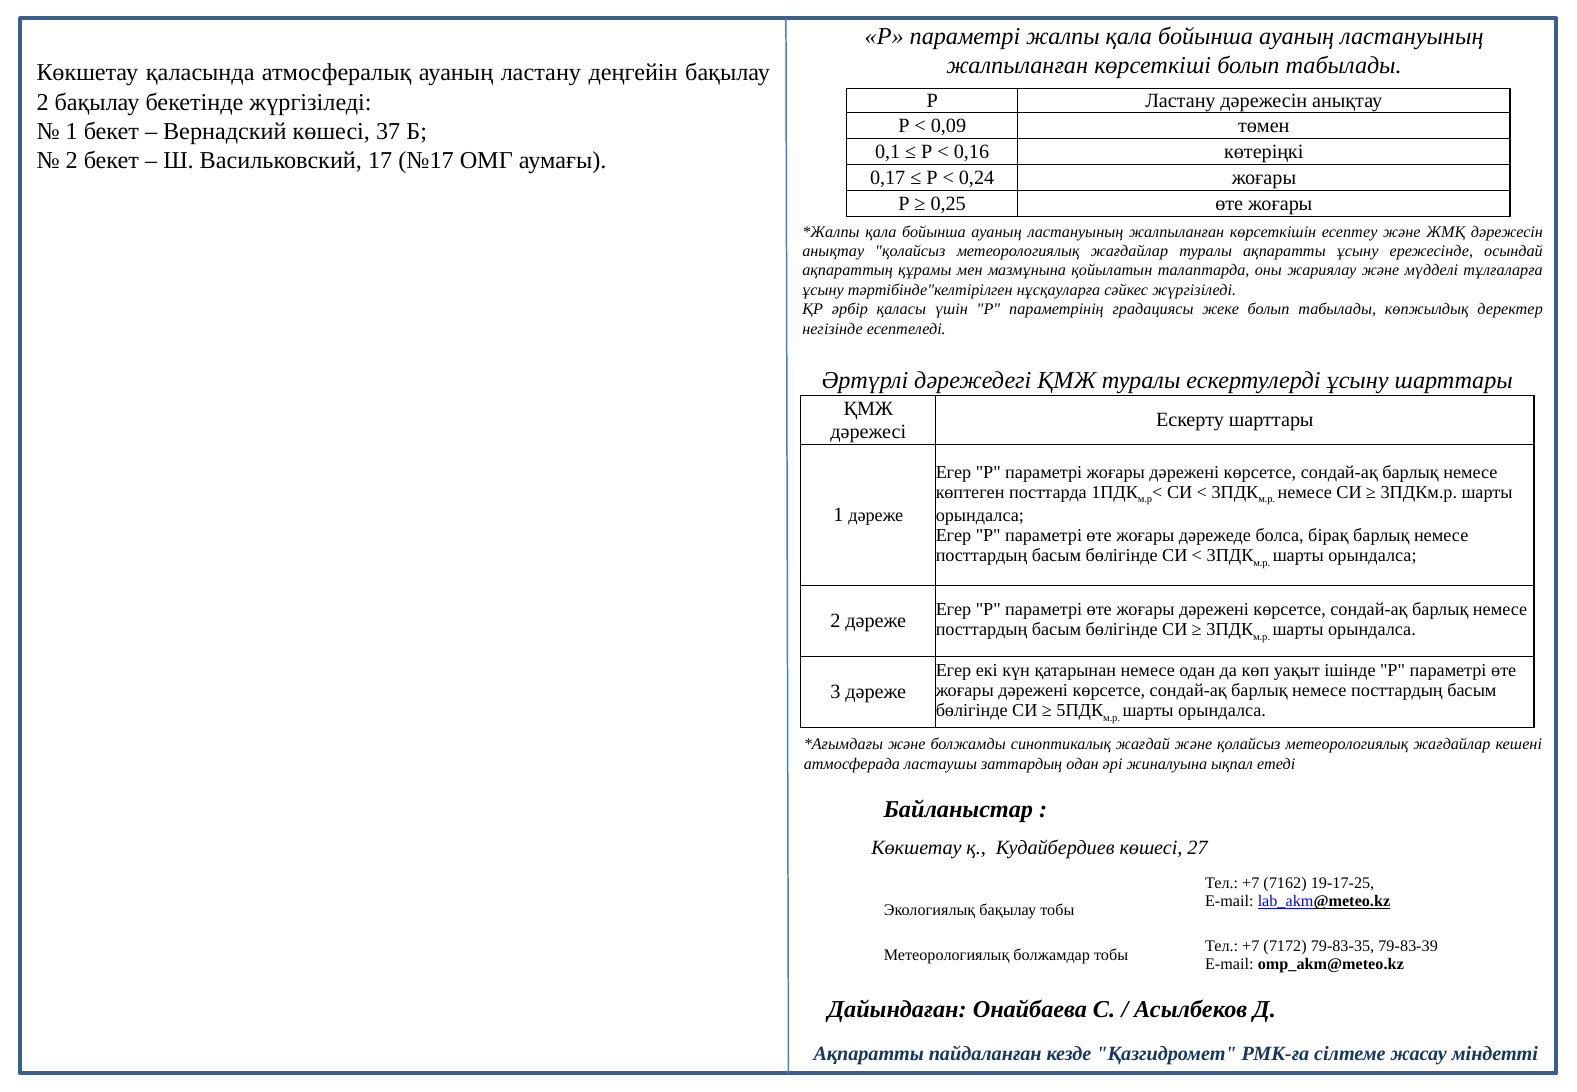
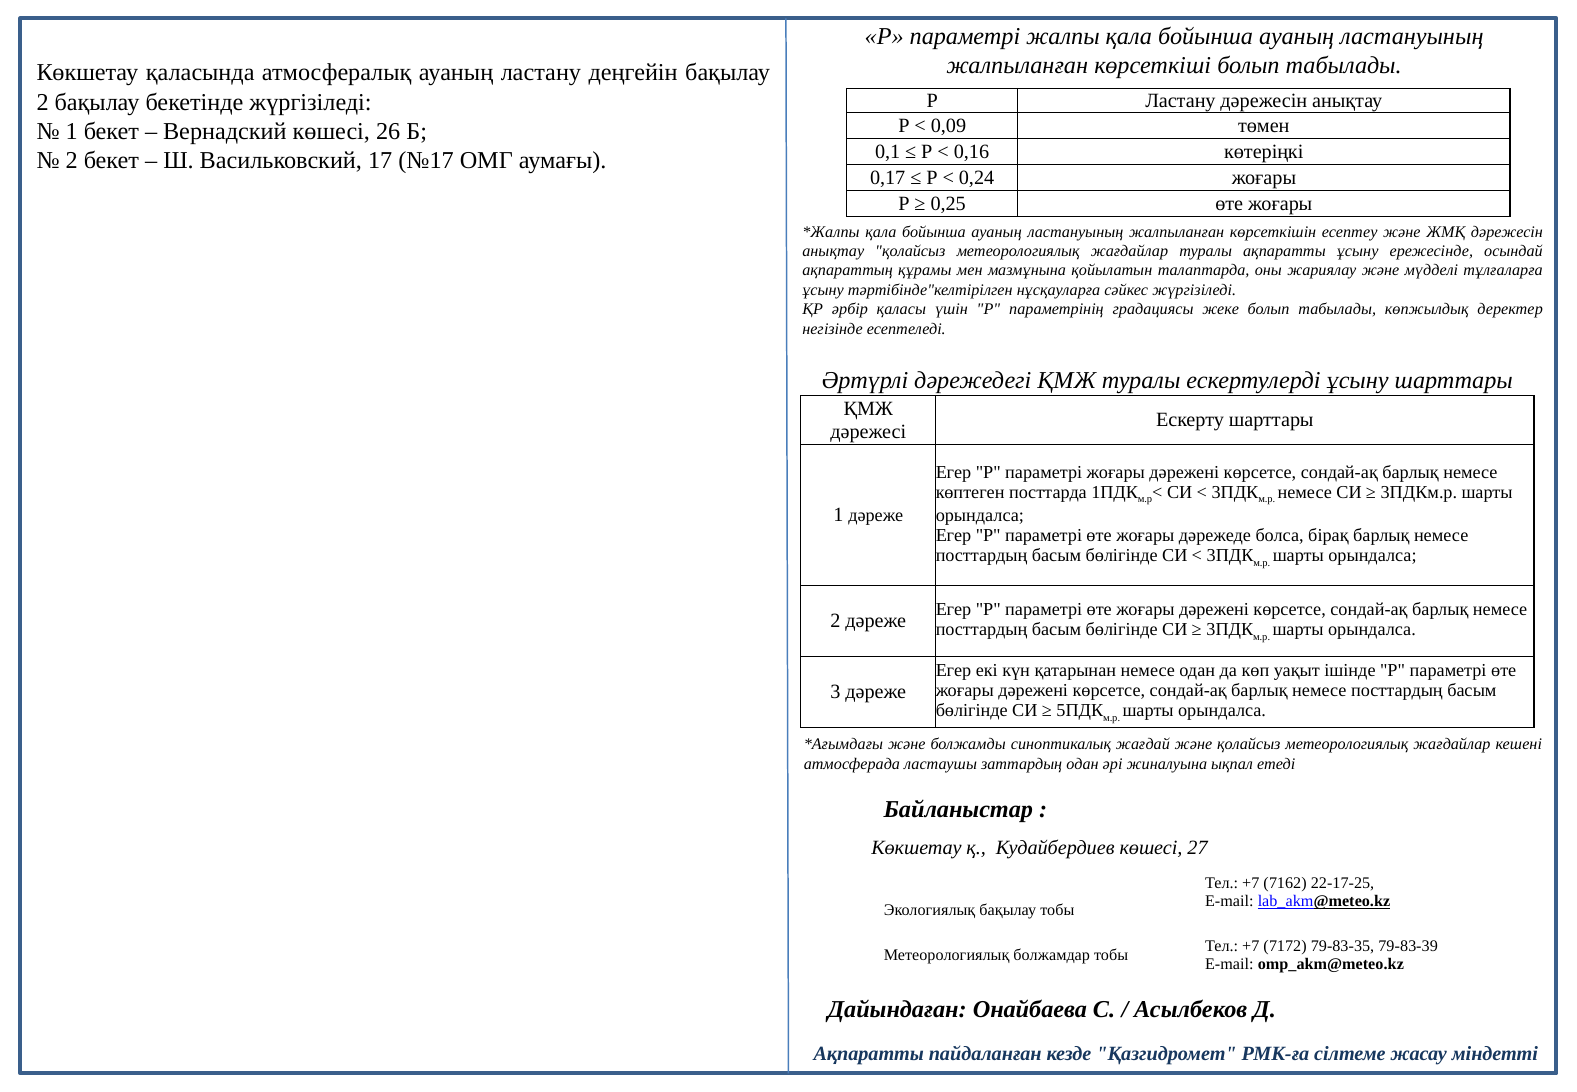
37: 37 -> 26
19-17-25: 19-17-25 -> 22-17-25
